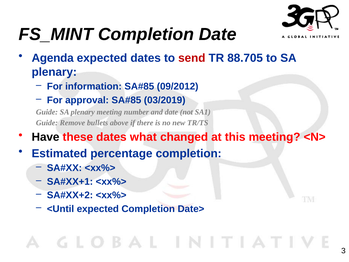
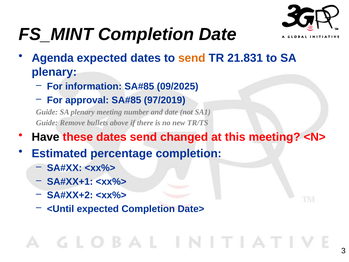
send at (192, 58) colour: red -> orange
88.705: 88.705 -> 21.831
09/2012: 09/2012 -> 09/2025
03/2019: 03/2019 -> 97/2019
dates what: what -> send
